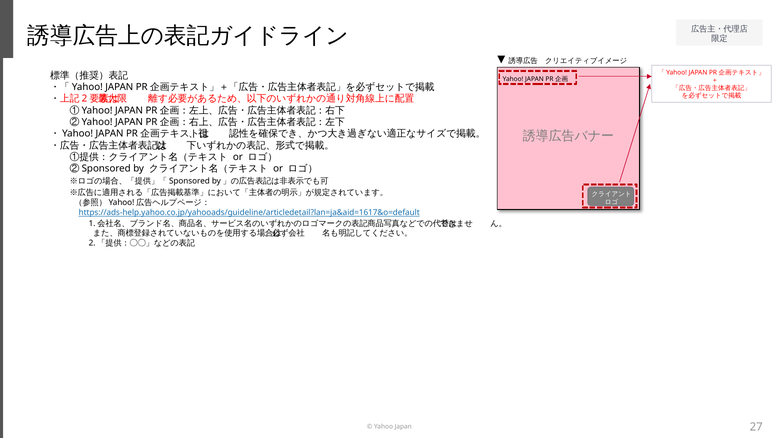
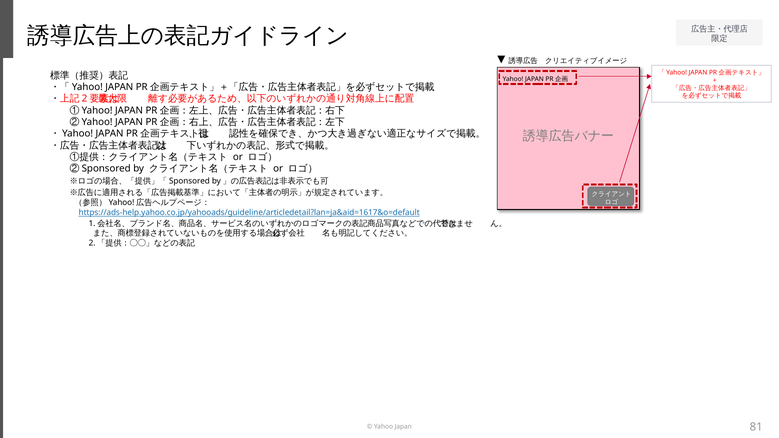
27: 27 -> 81
